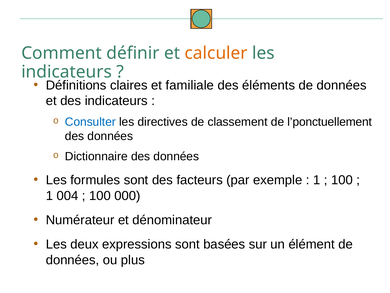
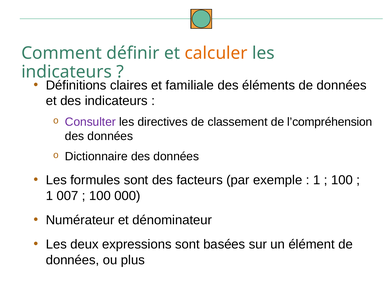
Consulter colour: blue -> purple
l’ponctuellement: l’ponctuellement -> l’compréhension
004: 004 -> 007
